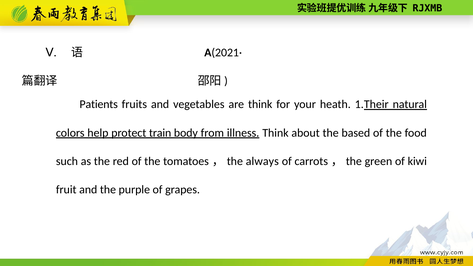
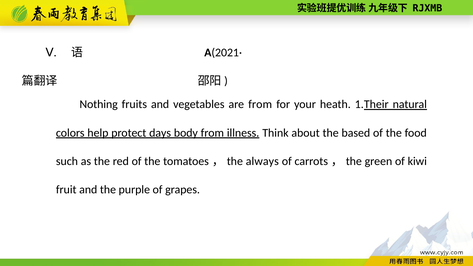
Patients: Patients -> Nothing
are think: think -> from
train: train -> days
